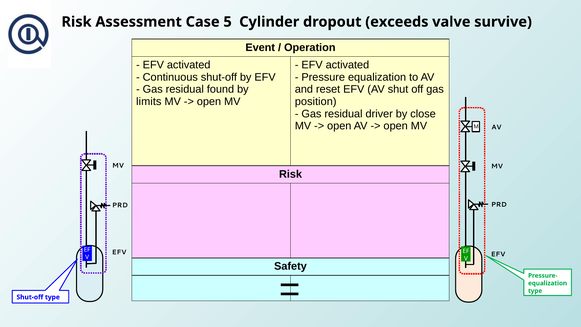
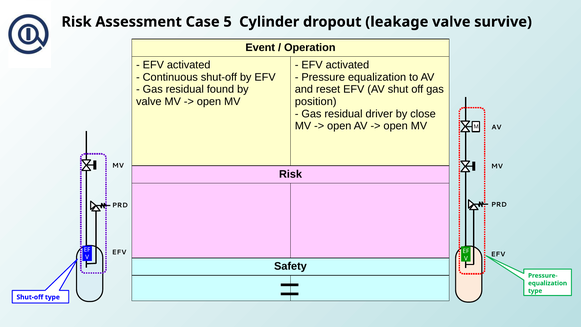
exceeds: exceeds -> leakage
limits at (149, 102): limits -> valve
